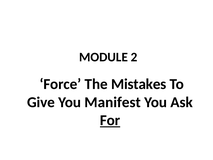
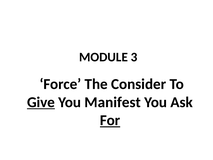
2: 2 -> 3
Mistakes: Mistakes -> Consider
Give underline: none -> present
